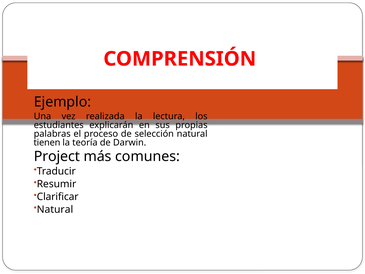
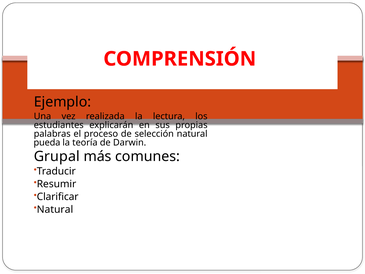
tienen: tienen -> pueda
Project: Project -> Grupal
